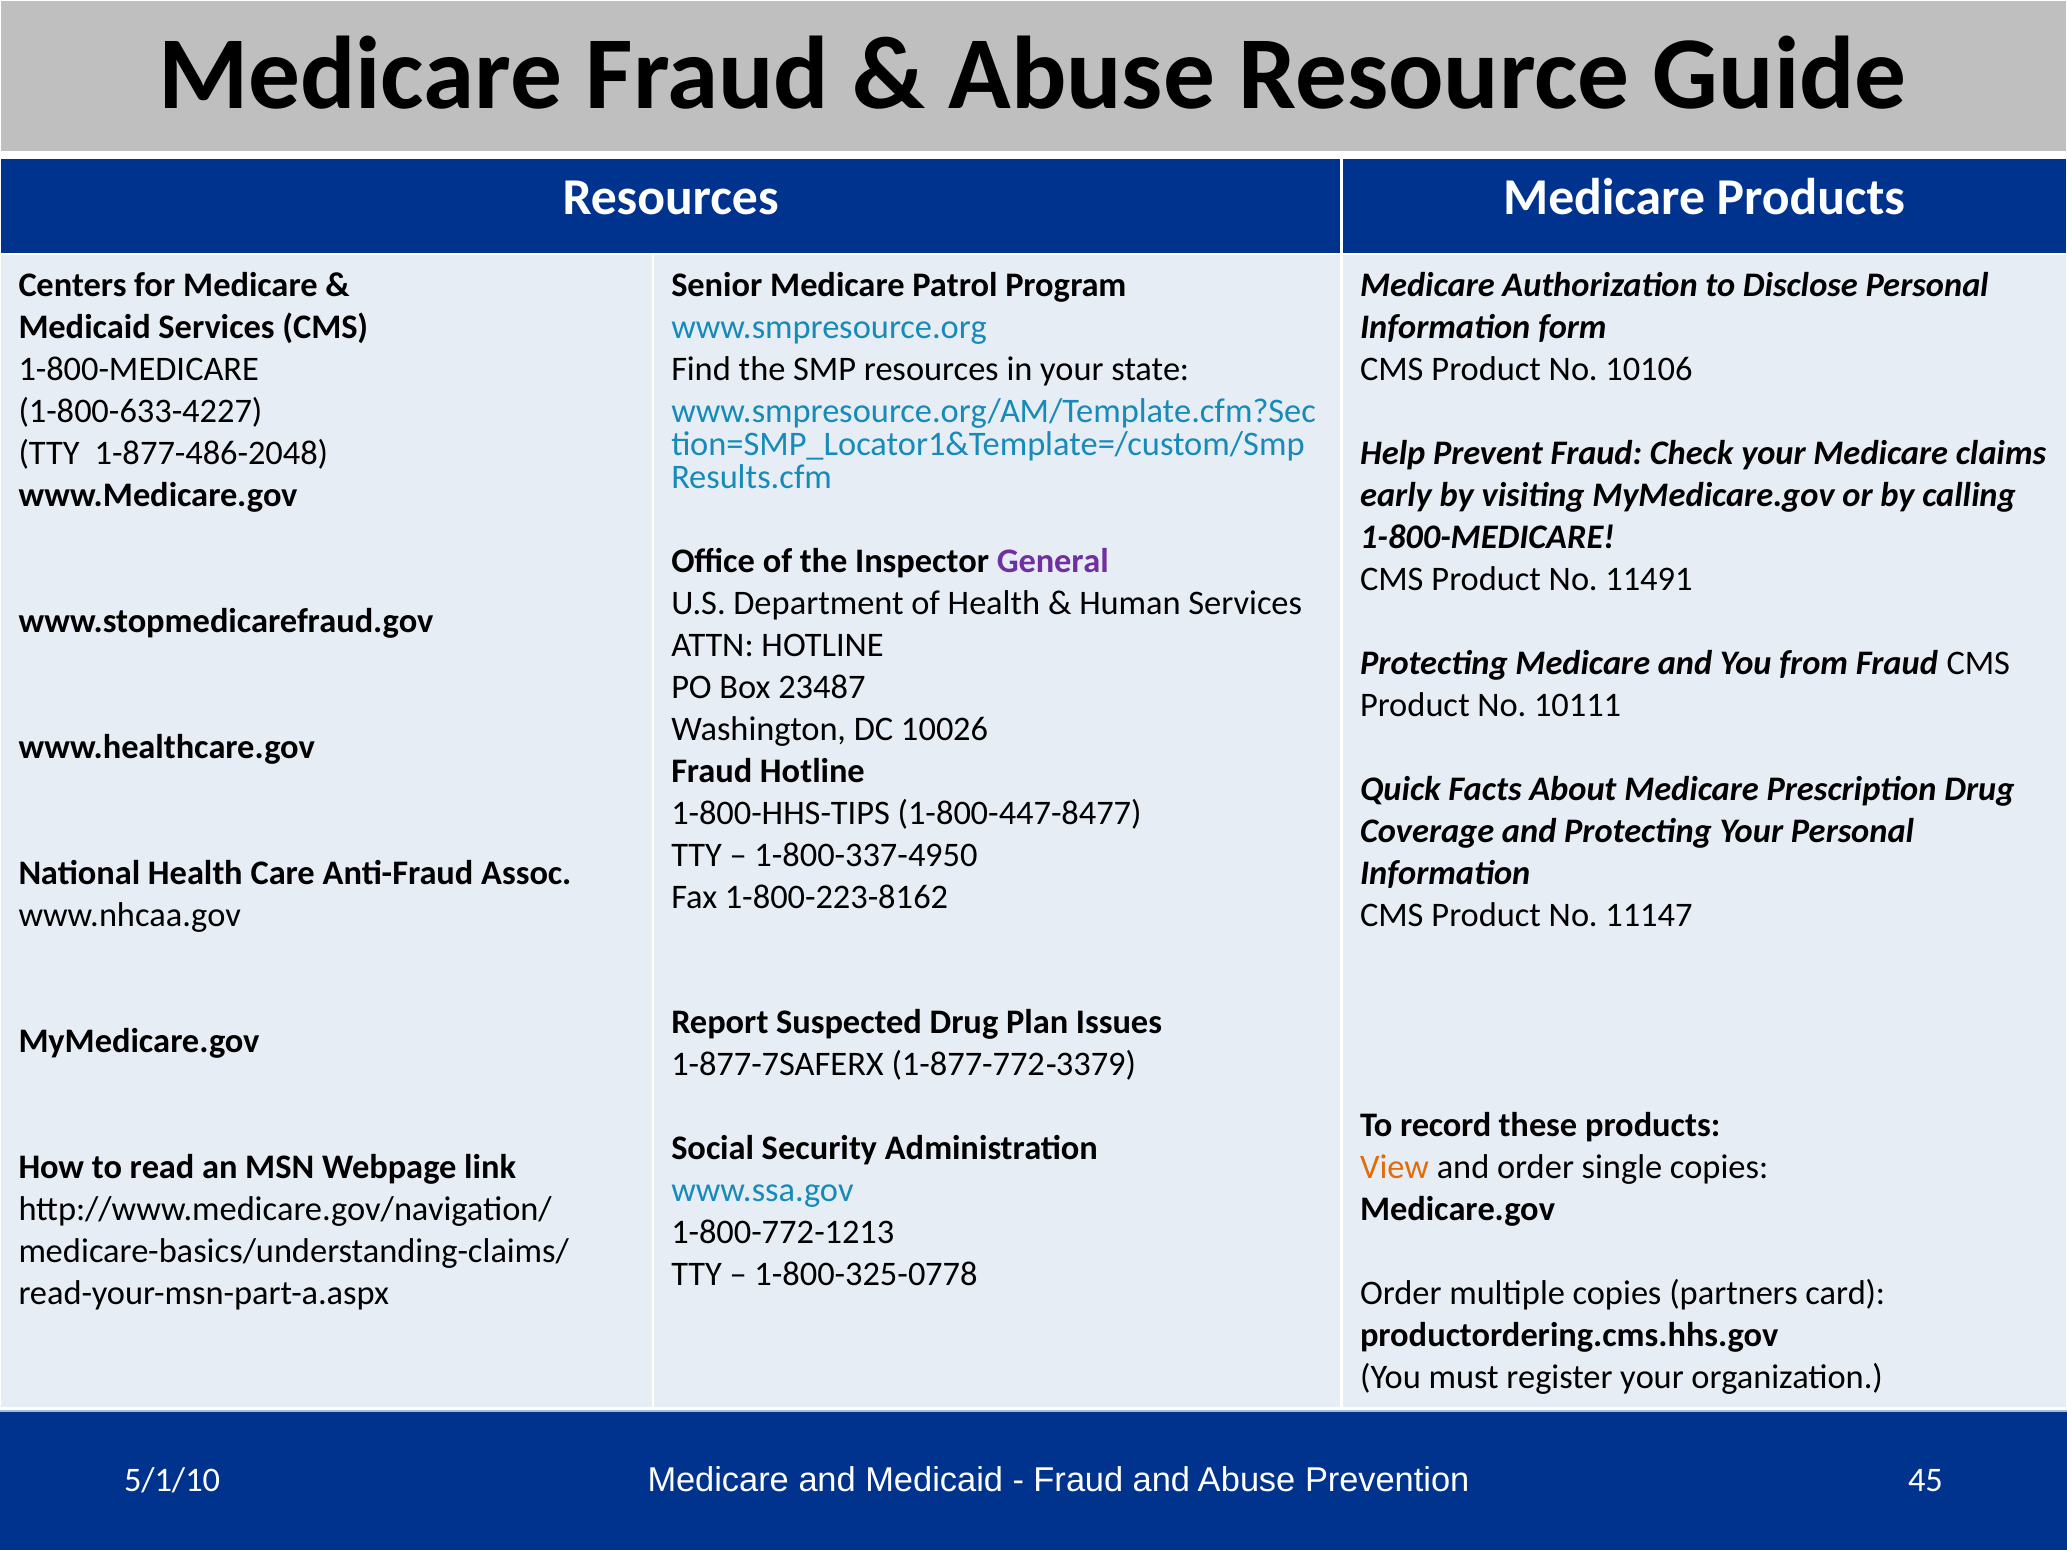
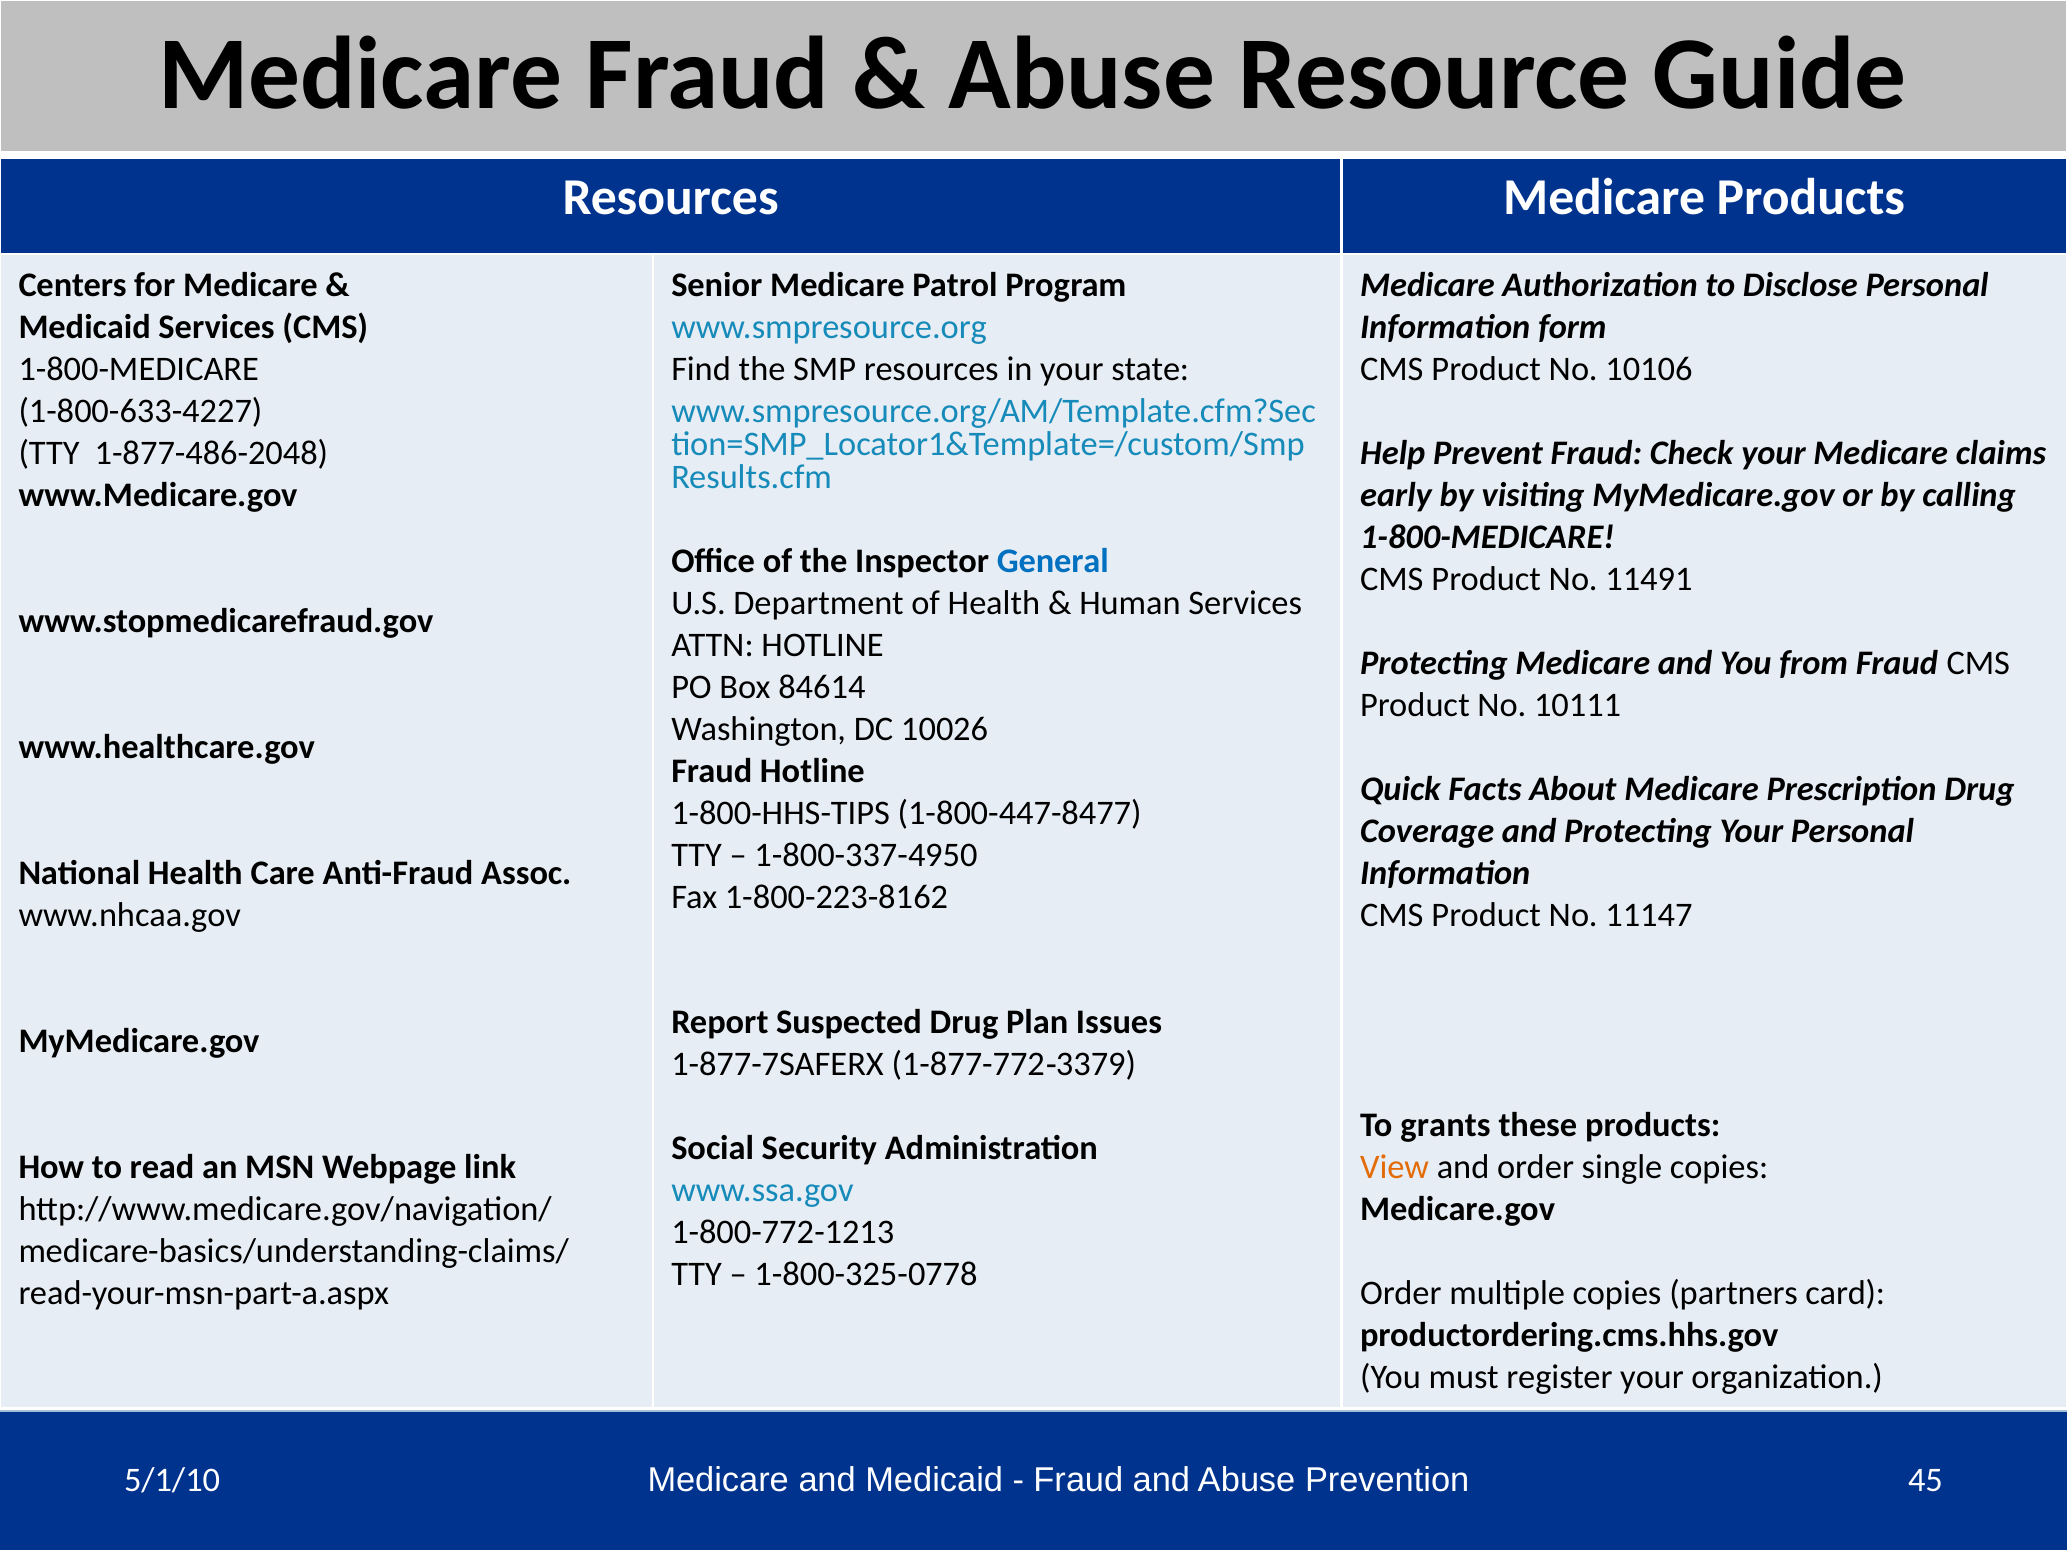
General colour: purple -> blue
23487: 23487 -> 84614
record: record -> grants
